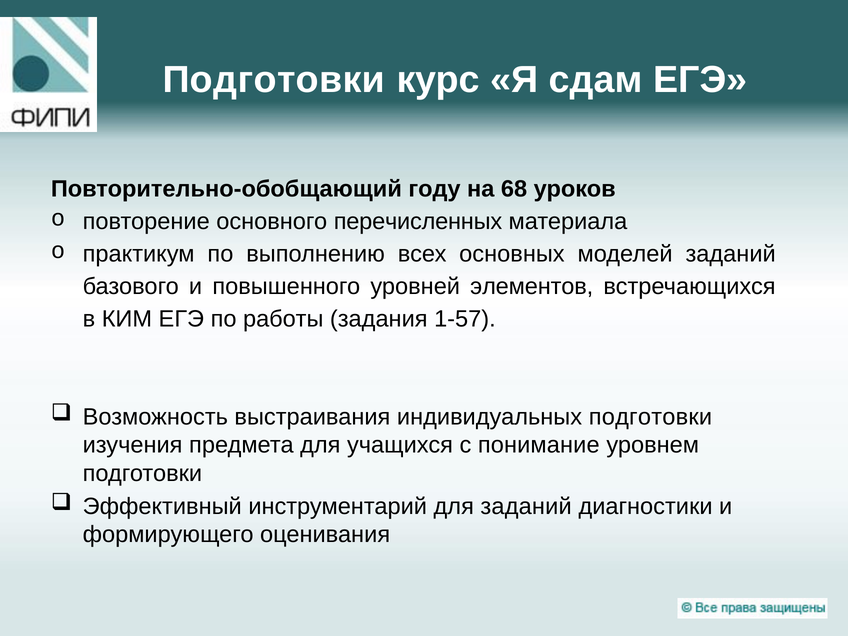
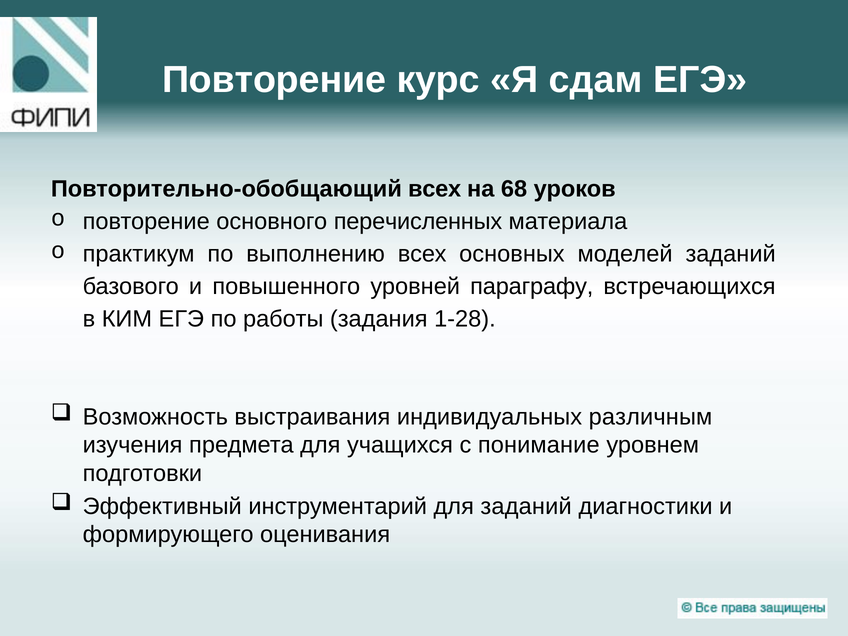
Подготовки at (274, 80): Подготовки -> Повторение
Повторительно-обобщающий году: году -> всех
элементов: элементов -> параграфу
1-57: 1-57 -> 1-28
индивидуальных подготовки: подготовки -> различным
